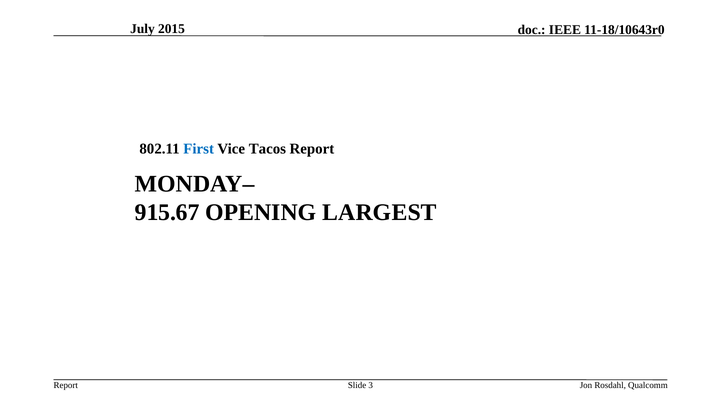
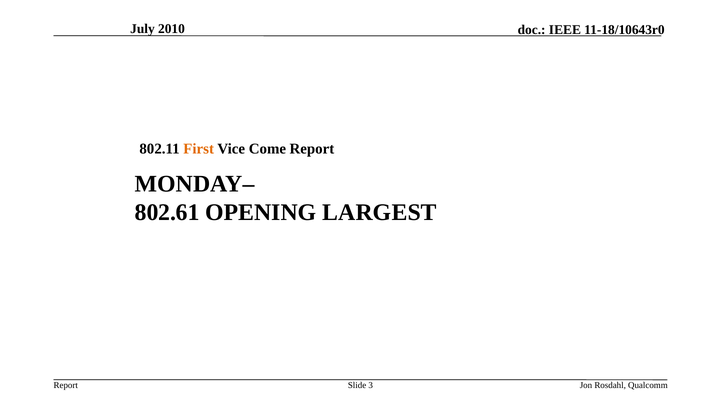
2015: 2015 -> 2010
First colour: blue -> orange
Tacos: Tacos -> Come
915.67: 915.67 -> 802.61
